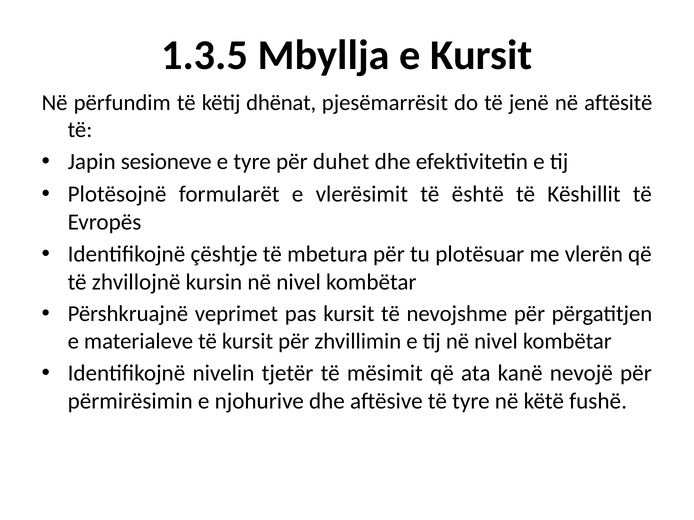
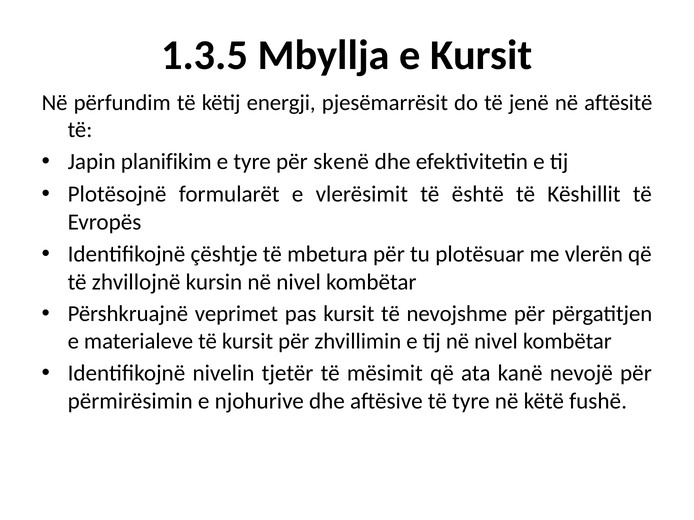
dhënat: dhënat -> energji
sesioneve: sesioneve -> planifikim
duhet: duhet -> skenë
